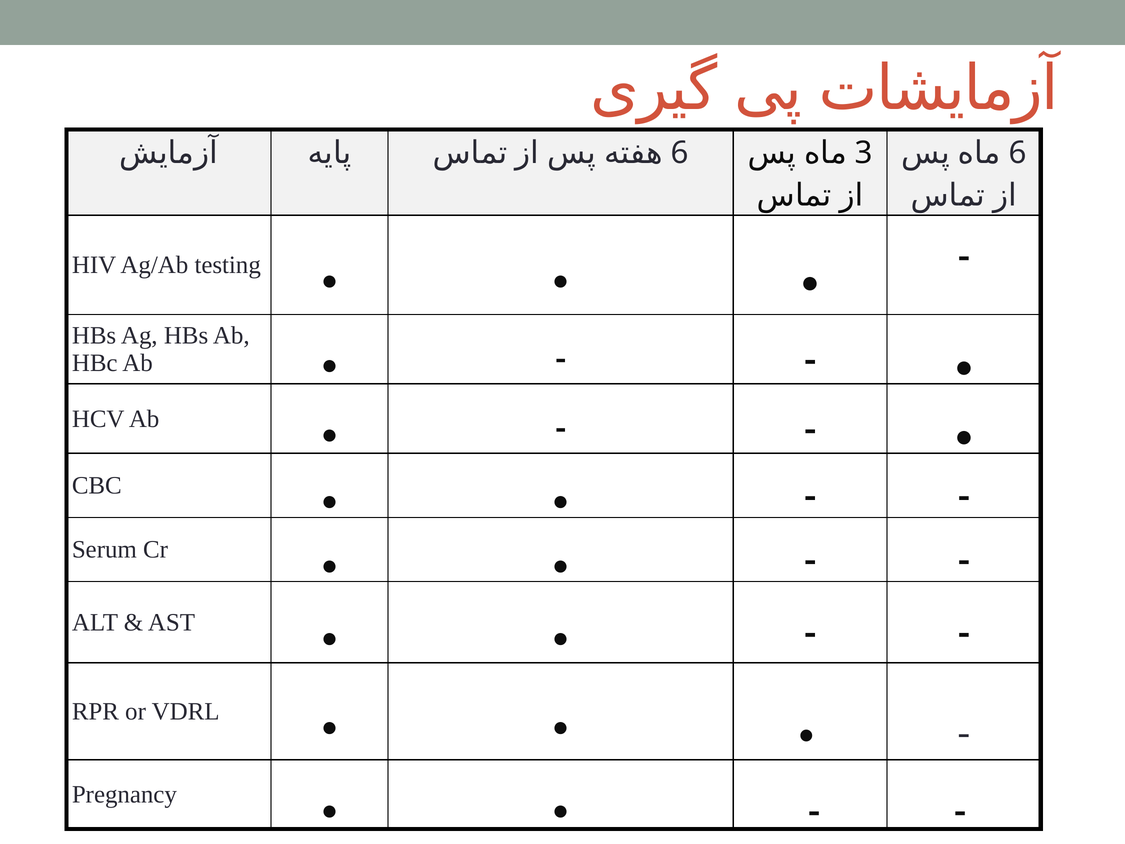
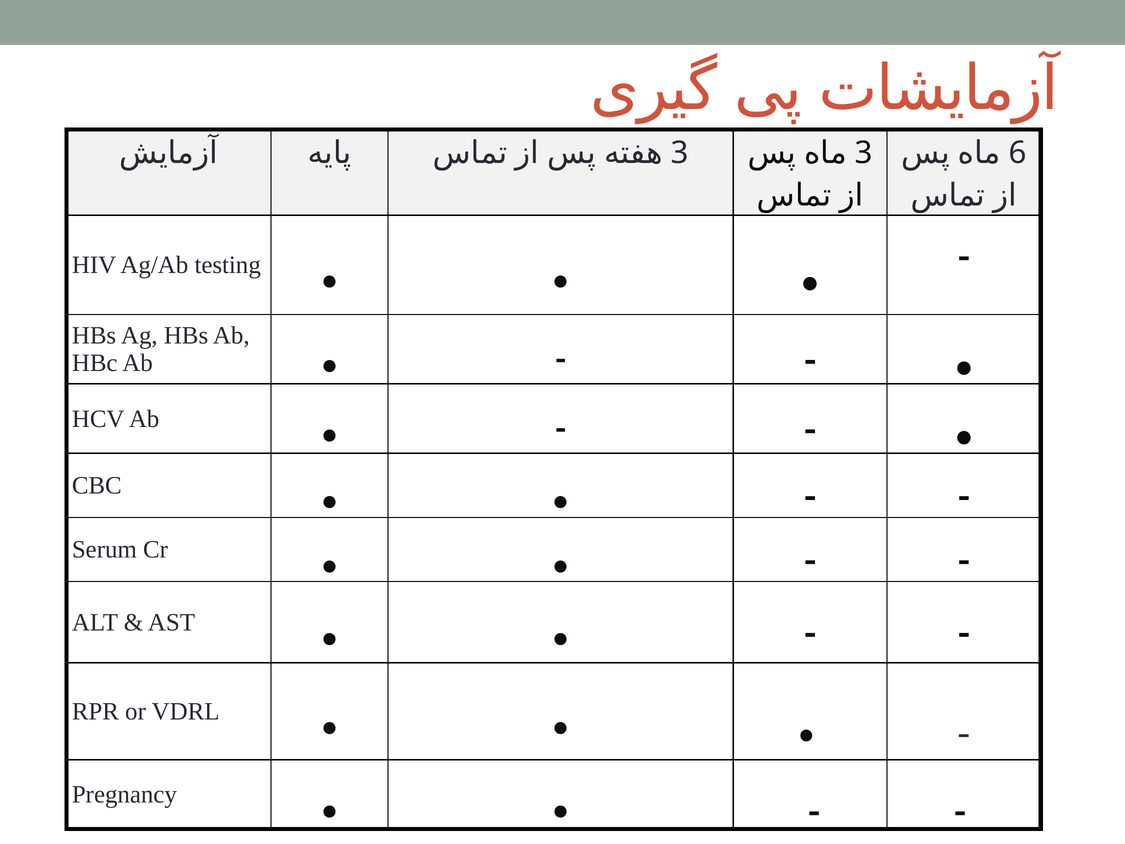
6 at (680, 153): 6 -> 3
